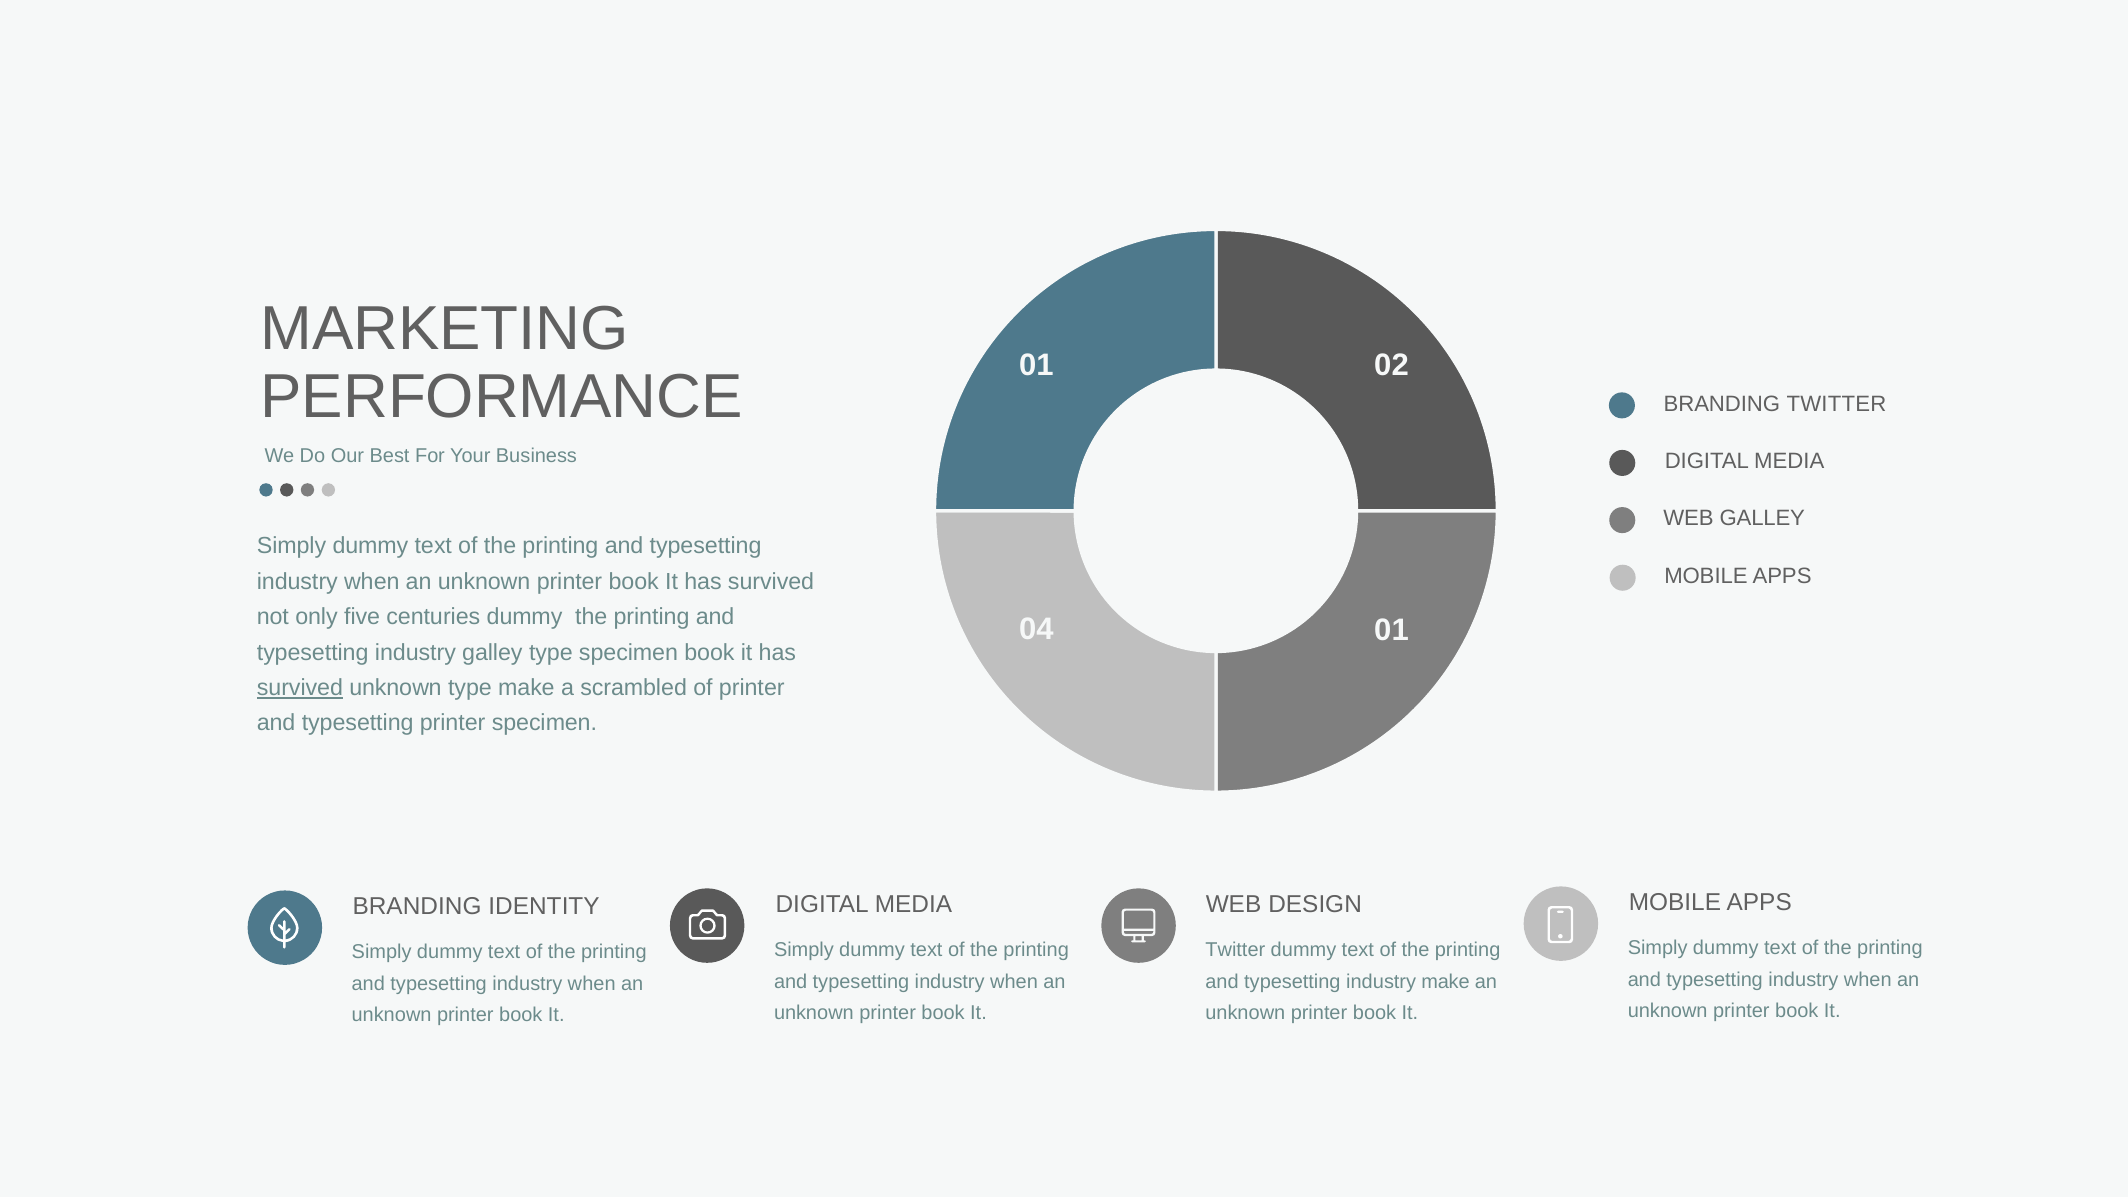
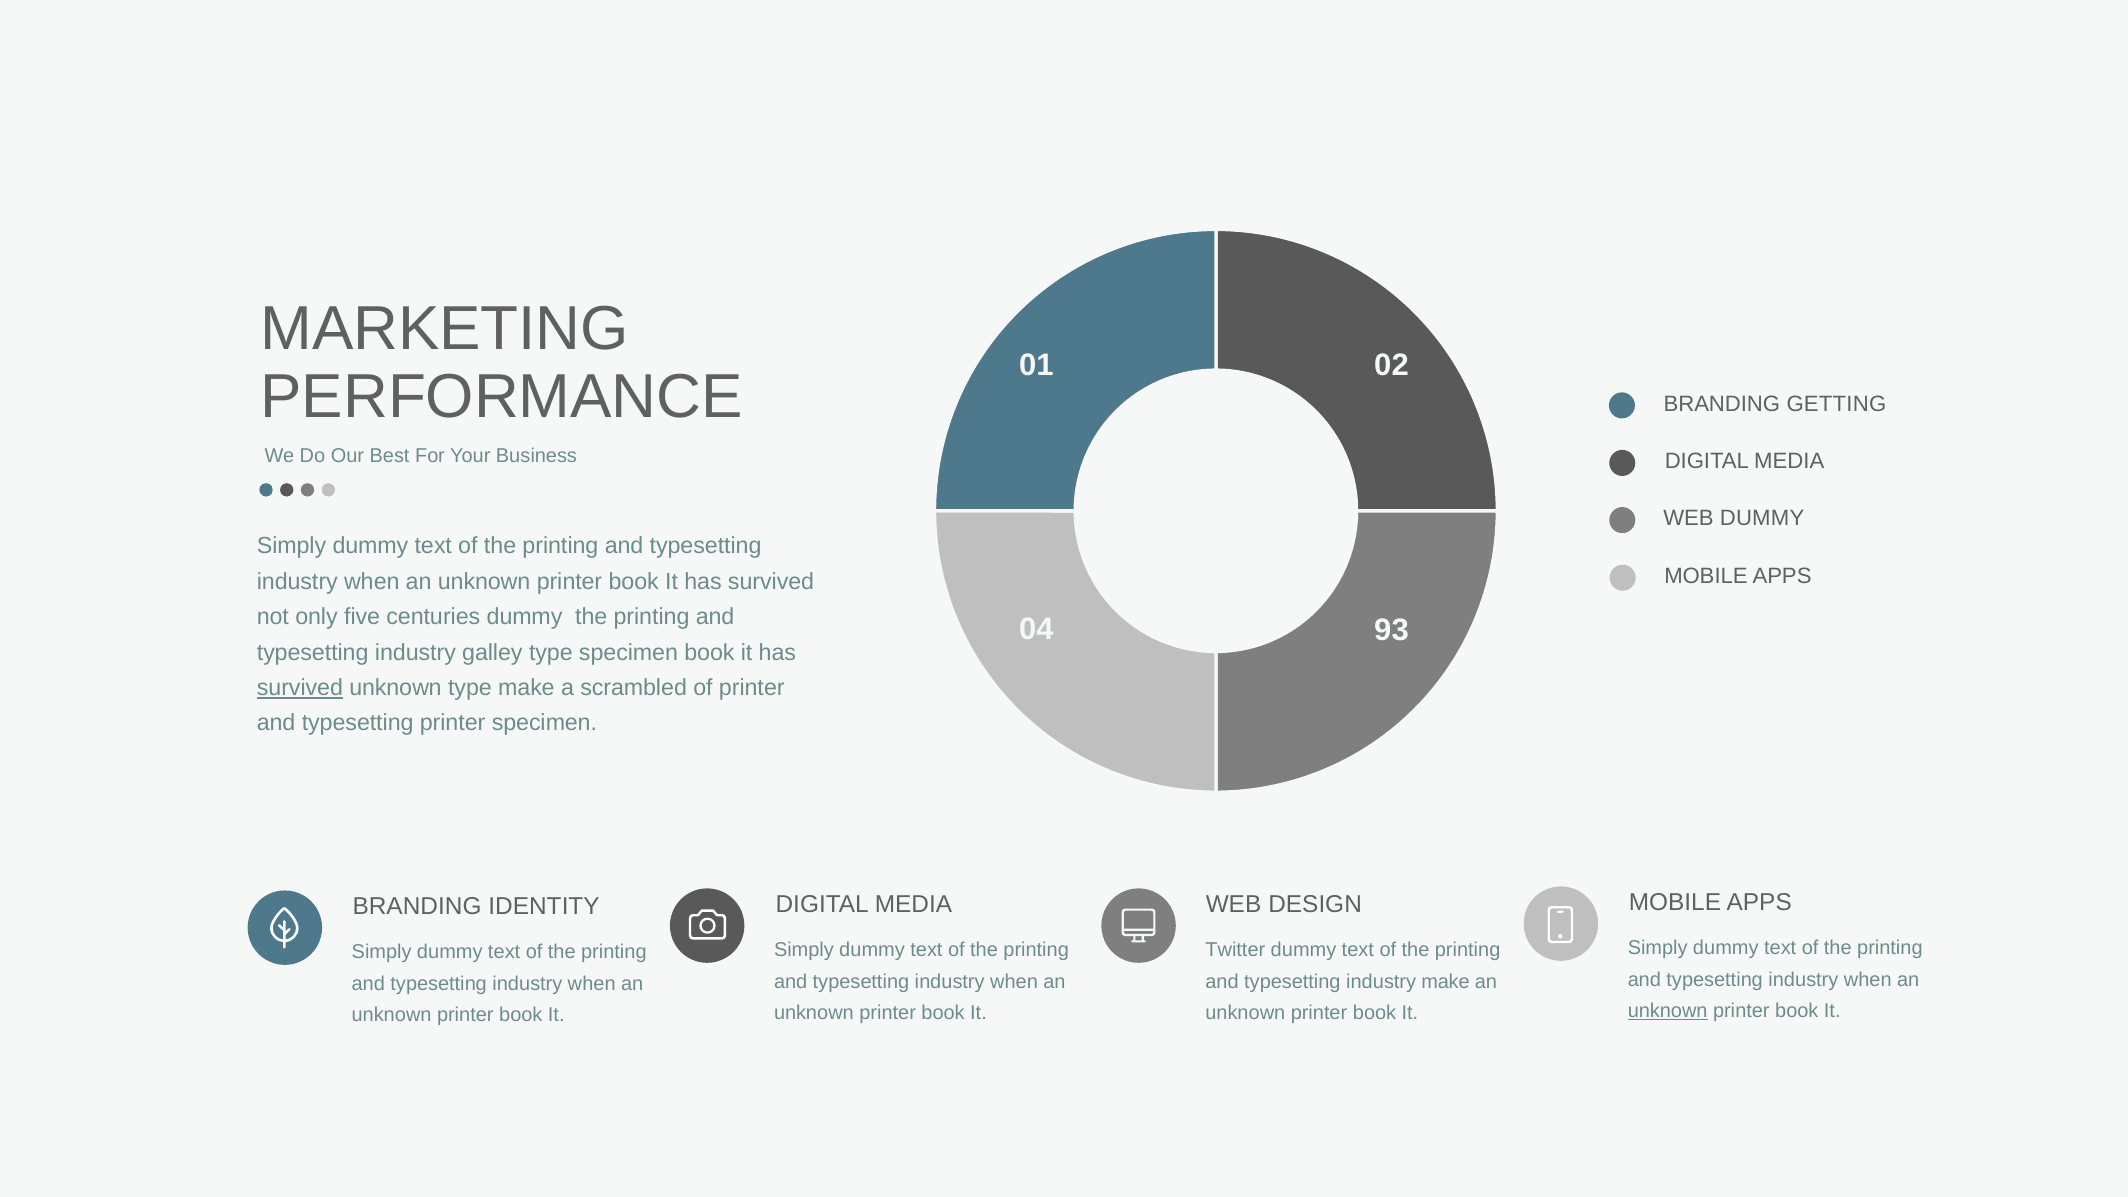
BRANDING TWITTER: TWITTER -> GETTING
WEB GALLEY: GALLEY -> DUMMY
04 01: 01 -> 93
unknown at (1668, 1011) underline: none -> present
